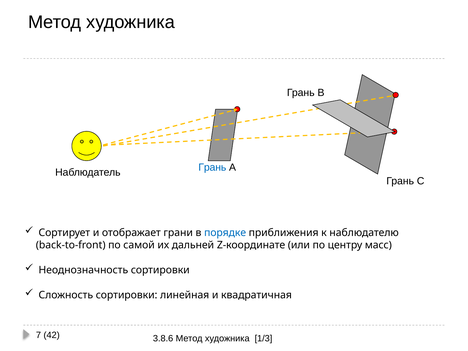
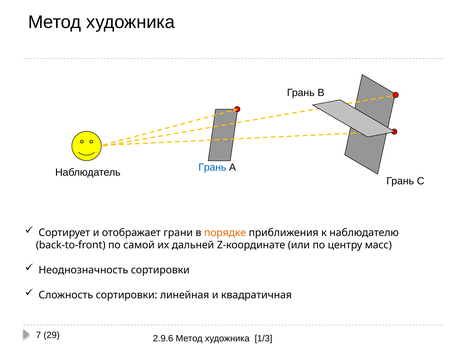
порядке colour: blue -> orange
42: 42 -> 29
3.8.6: 3.8.6 -> 2.9.6
